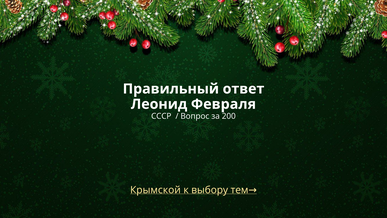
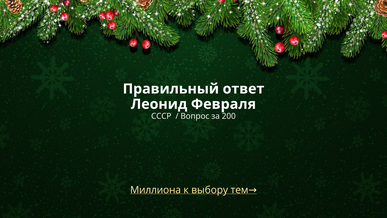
Крымской: Крымской -> Миллиона
